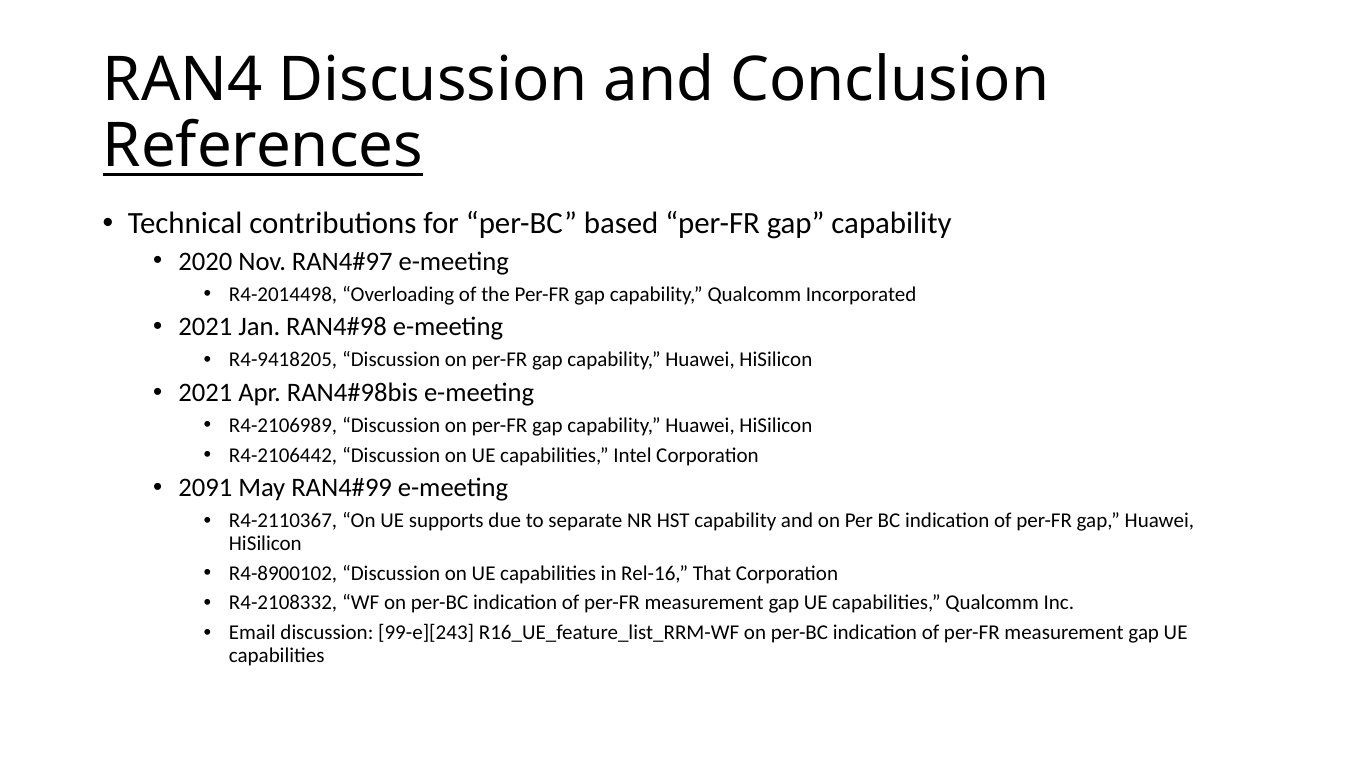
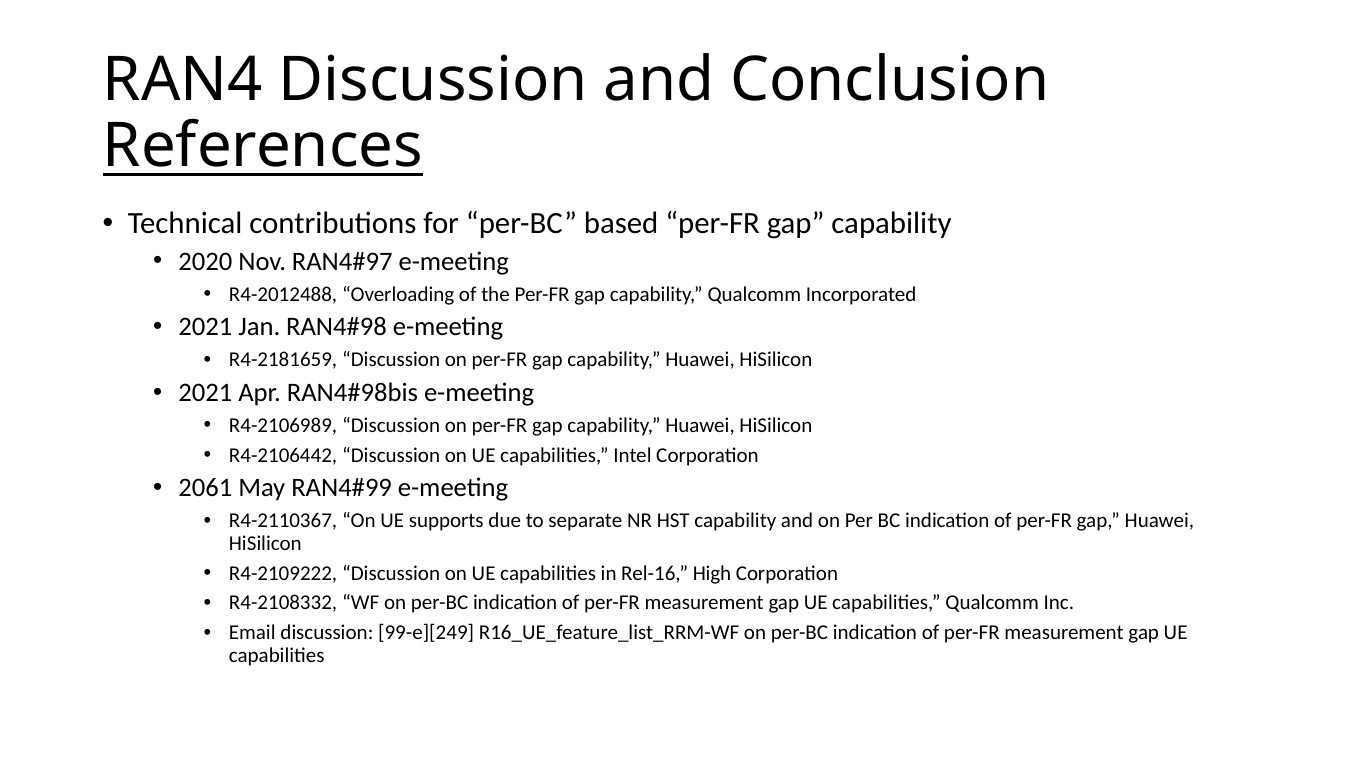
R4-2014498: R4-2014498 -> R4-2012488
R4-9418205: R4-9418205 -> R4-2181659
2091: 2091 -> 2061
R4-8900102: R4-8900102 -> R4-2109222
That: That -> High
99-e][243: 99-e][243 -> 99-e][249
